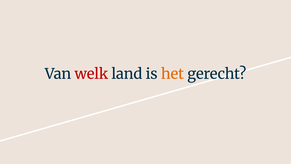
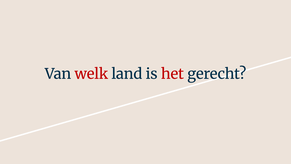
het colour: orange -> red
